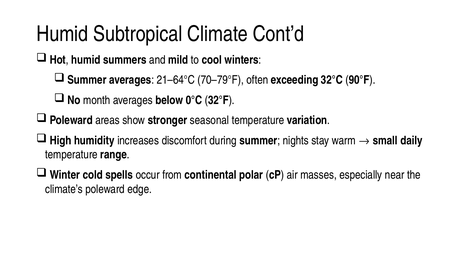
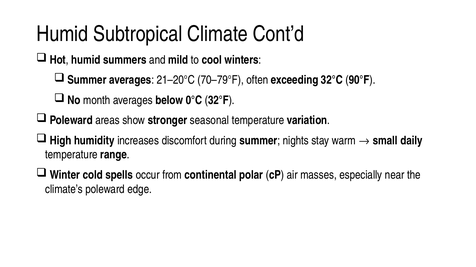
21–64°C: 21–64°C -> 21–20°C
